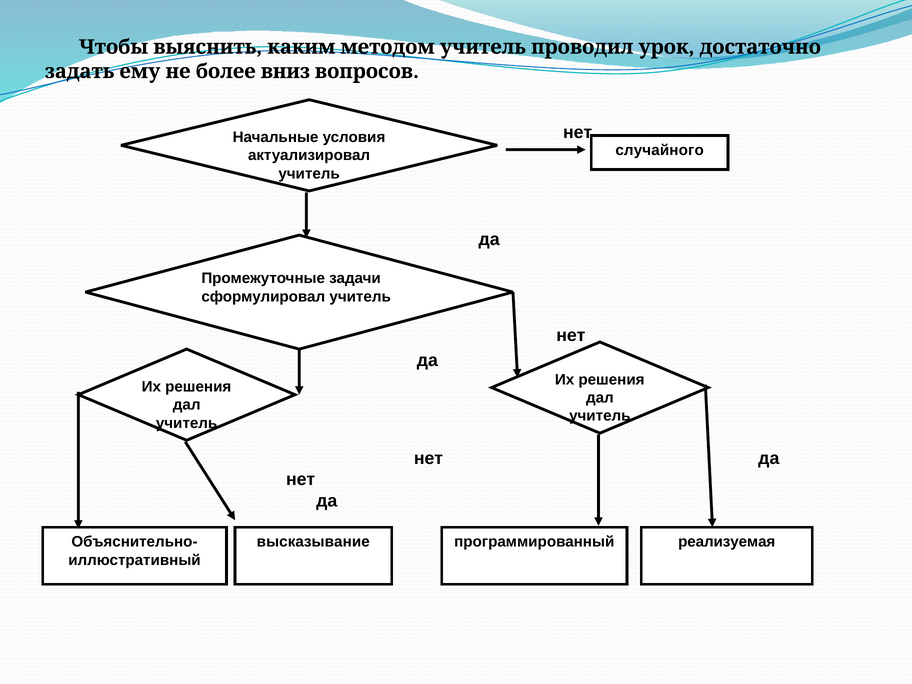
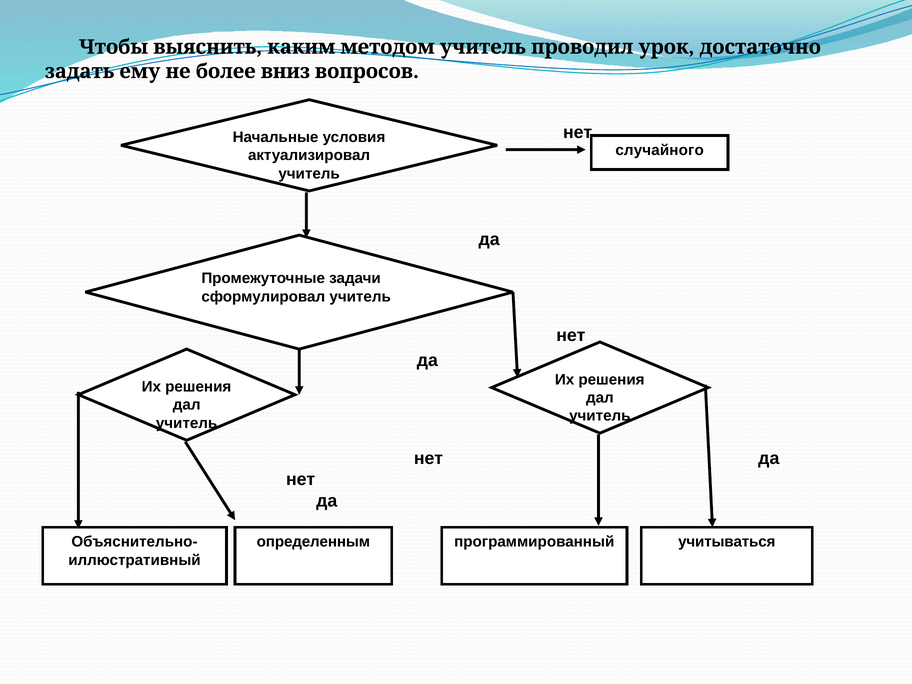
высказывание: высказывание -> определенным
реализуемая: реализуемая -> учитываться
